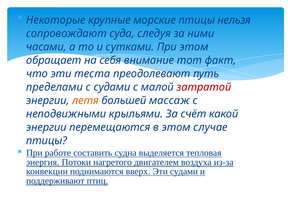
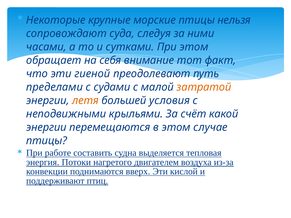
теста: теста -> гиеной
затратой colour: red -> orange
массаж: массаж -> условия
Эти судами: судами -> кислой
